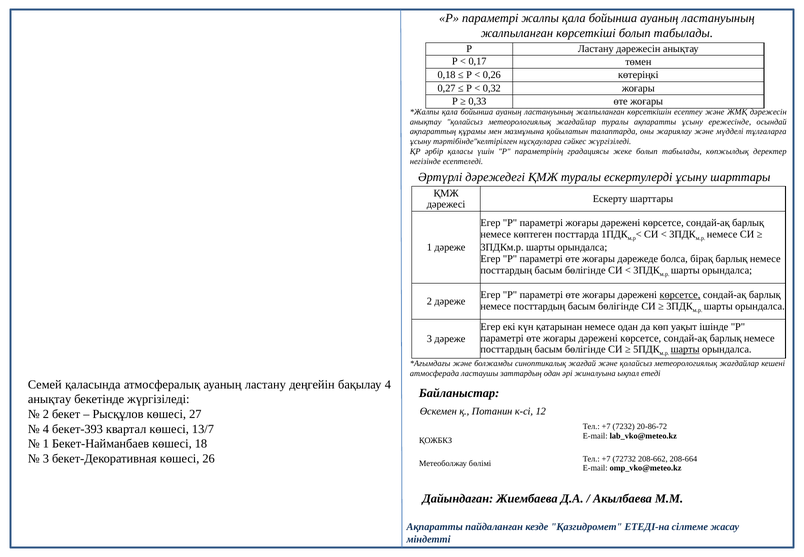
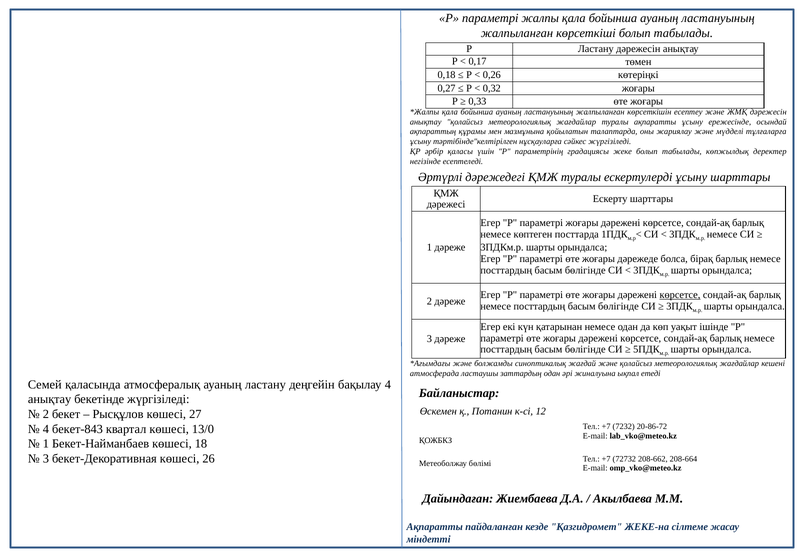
шарты at (685, 349) underline: present -> none
бекет-393: бекет-393 -> бекет-843
13/7: 13/7 -> 13/0
ЕТЕДІ-на: ЕТЕДІ-на -> ЖЕКЕ-на
